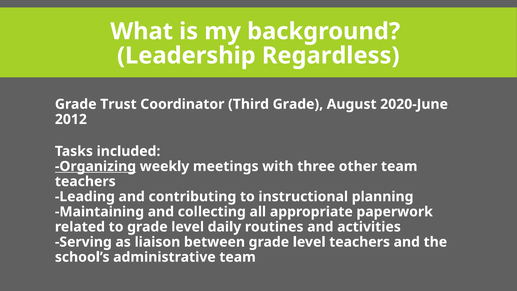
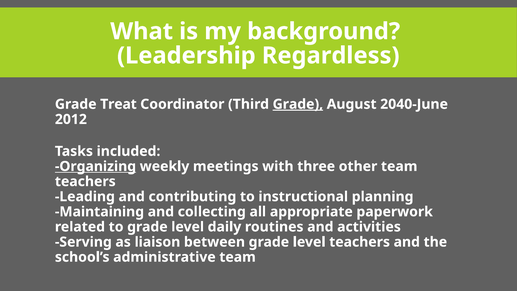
Trust: Trust -> Treat
Grade at (298, 104) underline: none -> present
2020-June: 2020-June -> 2040-June
